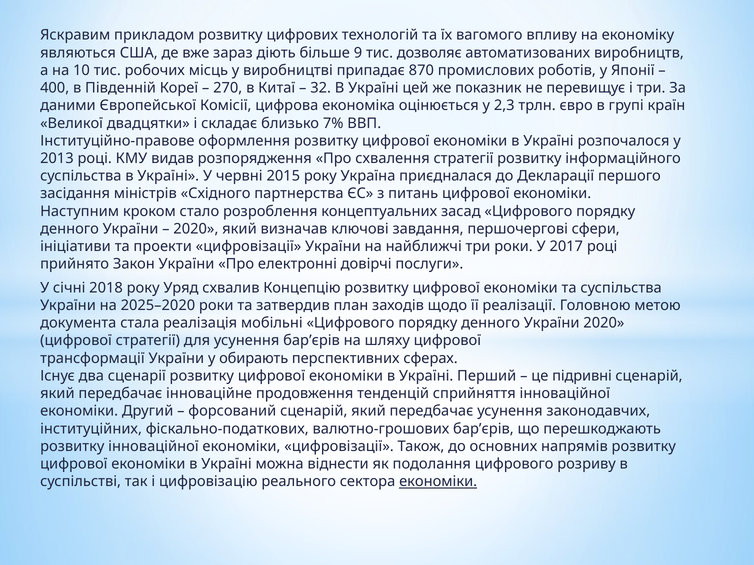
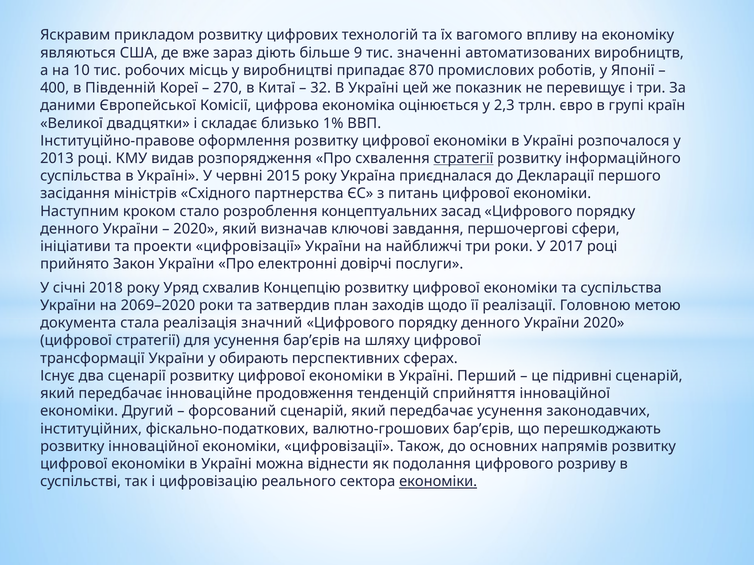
дозволяє: дозволяє -> значенні
7%: 7% -> 1%
стратегії at (463, 159) underline: none -> present
2025–2020: 2025–2020 -> 2069–2020
мобільні: мобільні -> значний
